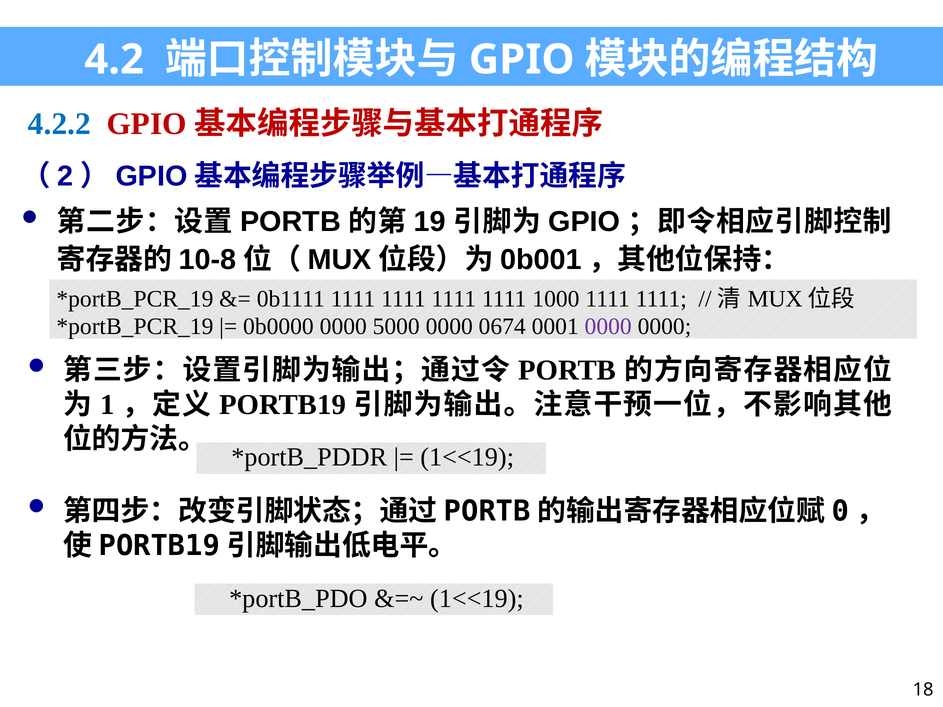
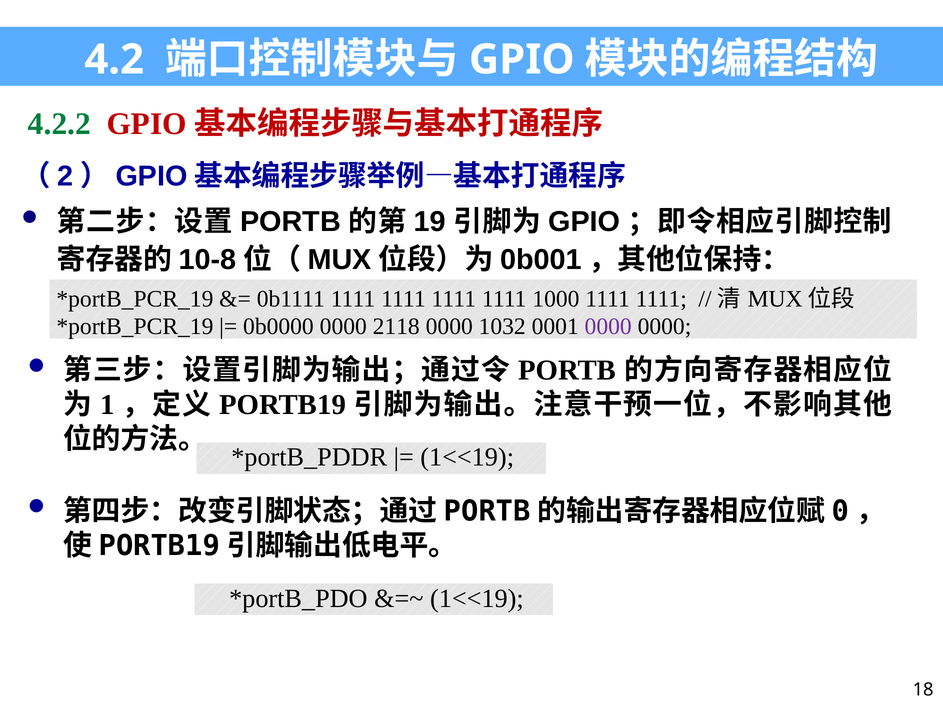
4.2.2 colour: blue -> green
5000: 5000 -> 2118
0674: 0674 -> 1032
